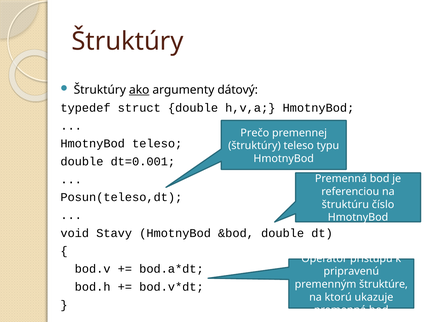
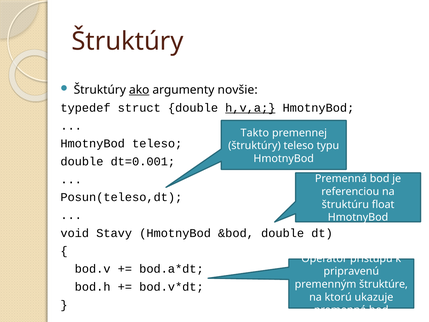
dátový: dátový -> novšie
h,v,a underline: none -> present
Prečo: Prečo -> Takto
číslo: číslo -> float
